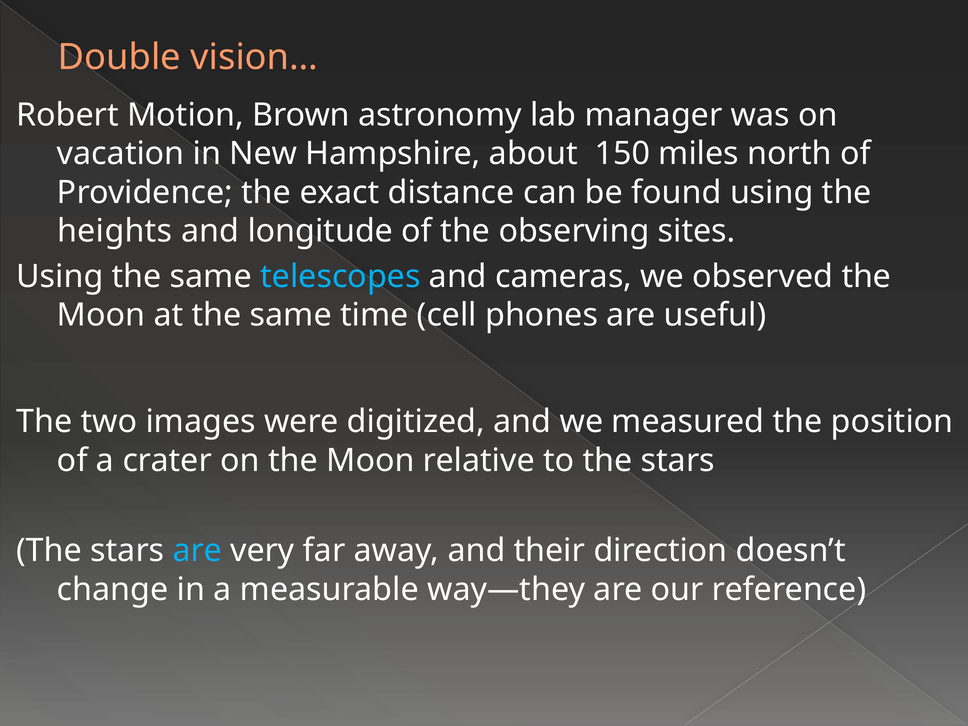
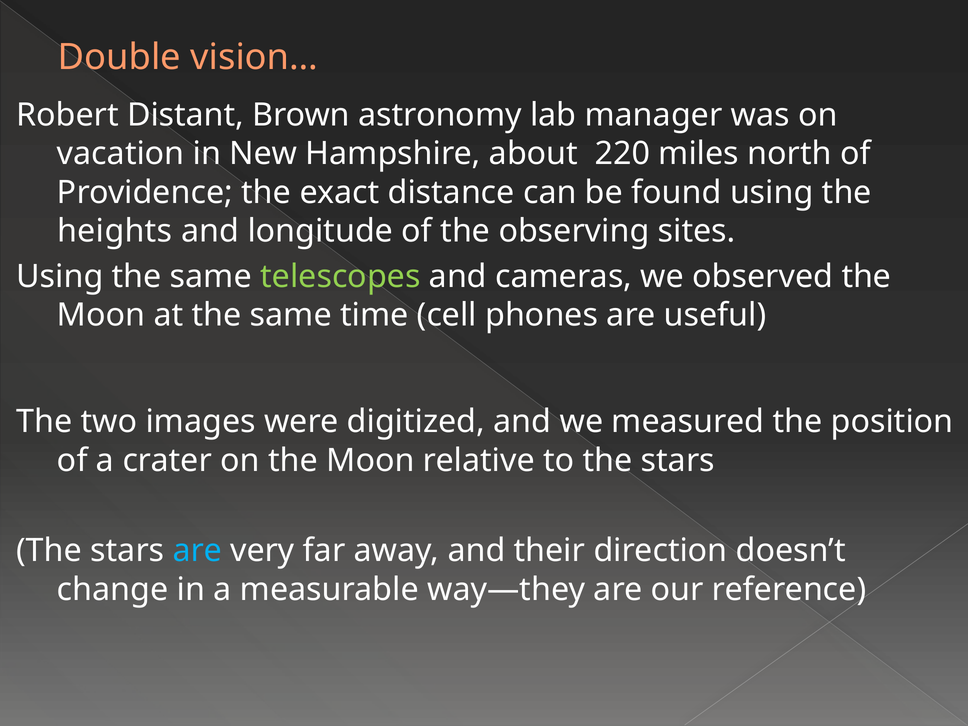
Motion: Motion -> Distant
150: 150 -> 220
telescopes colour: light blue -> light green
